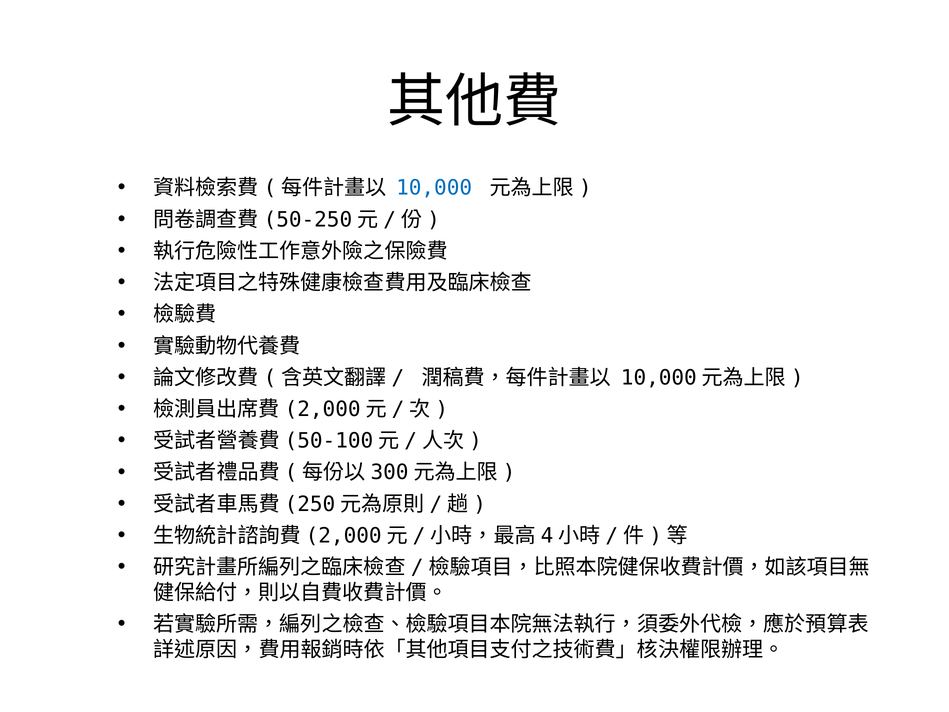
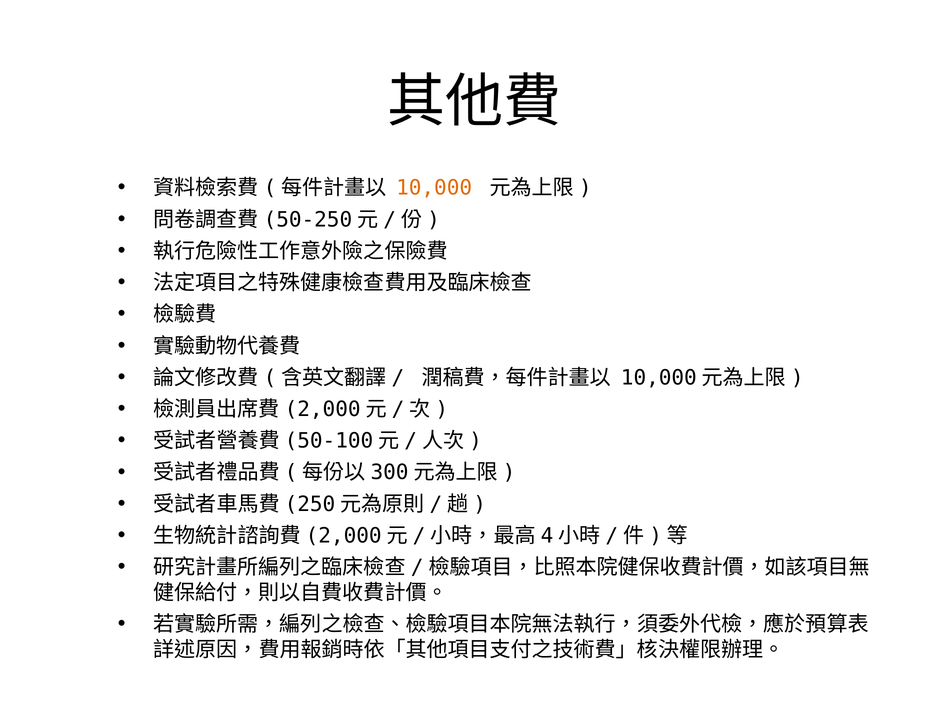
10,000 colour: blue -> orange
